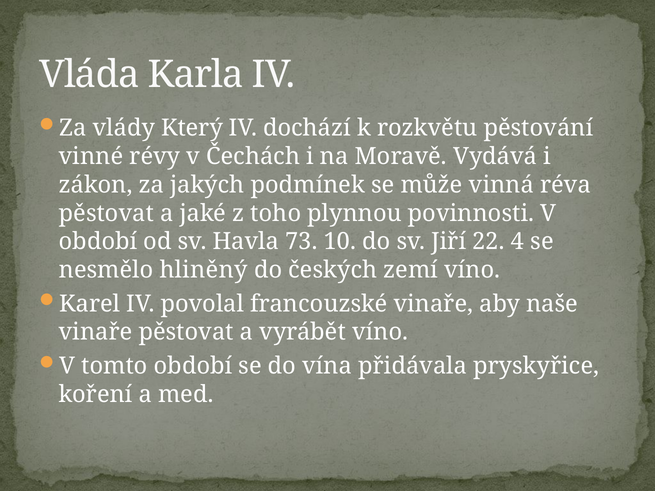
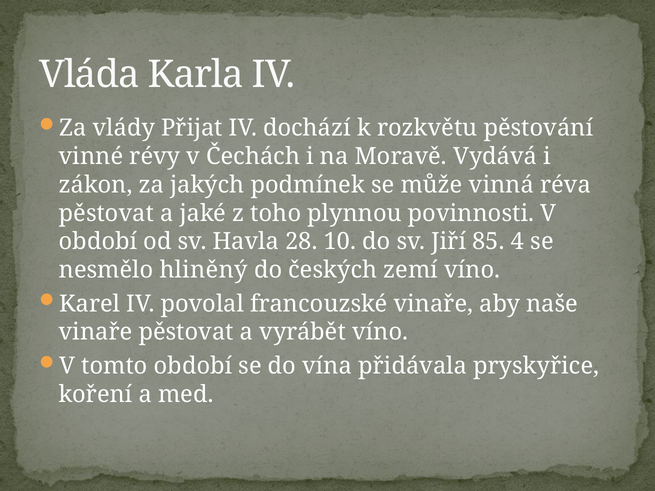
Který: Který -> Přijat
73: 73 -> 28
22: 22 -> 85
